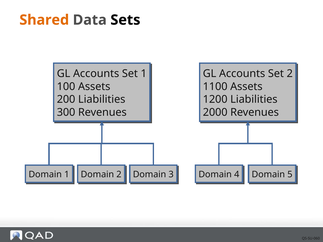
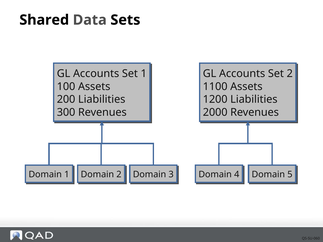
Shared colour: orange -> black
